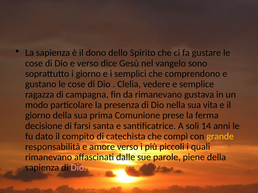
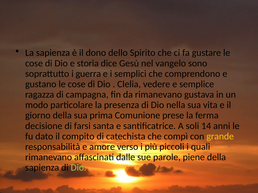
e verso: verso -> storia
i giorno: giorno -> guerra
Dio at (79, 168) colour: pink -> light green
